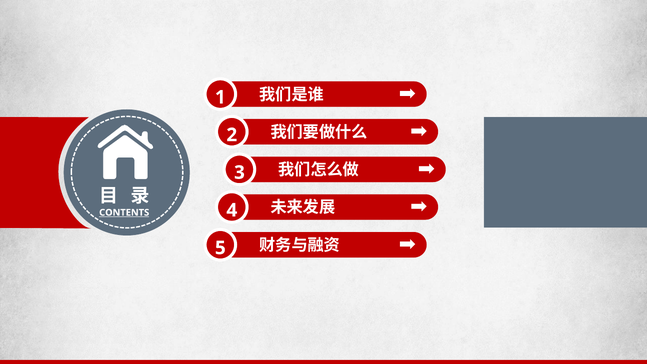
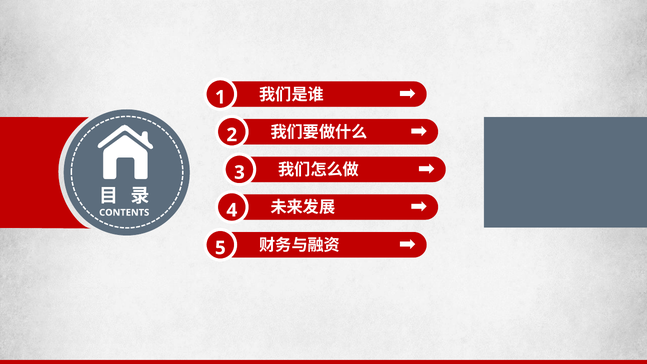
CONTENTS underline: present -> none
